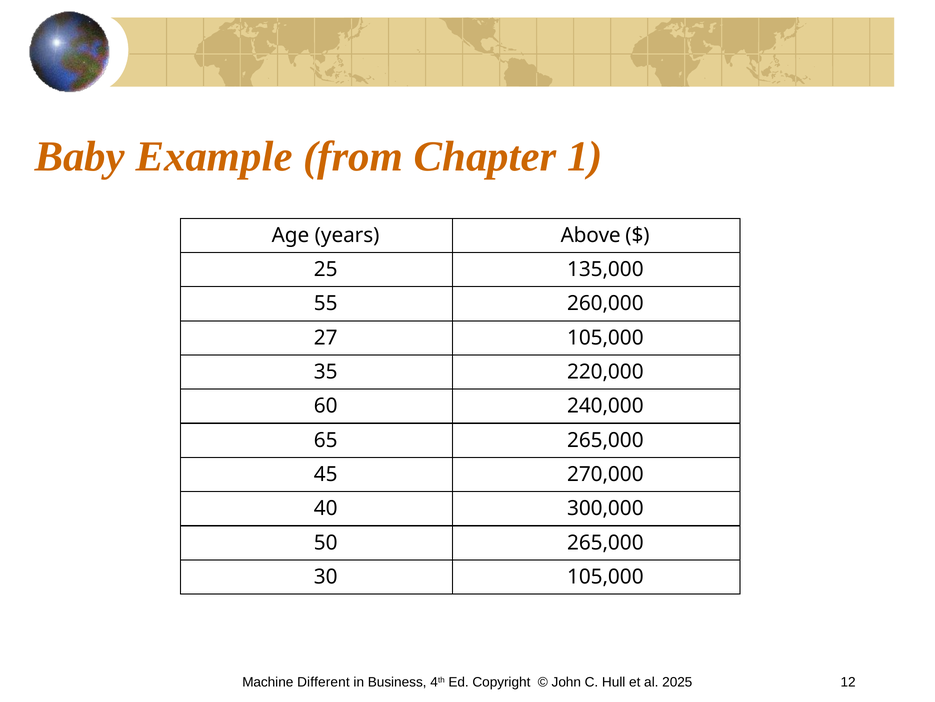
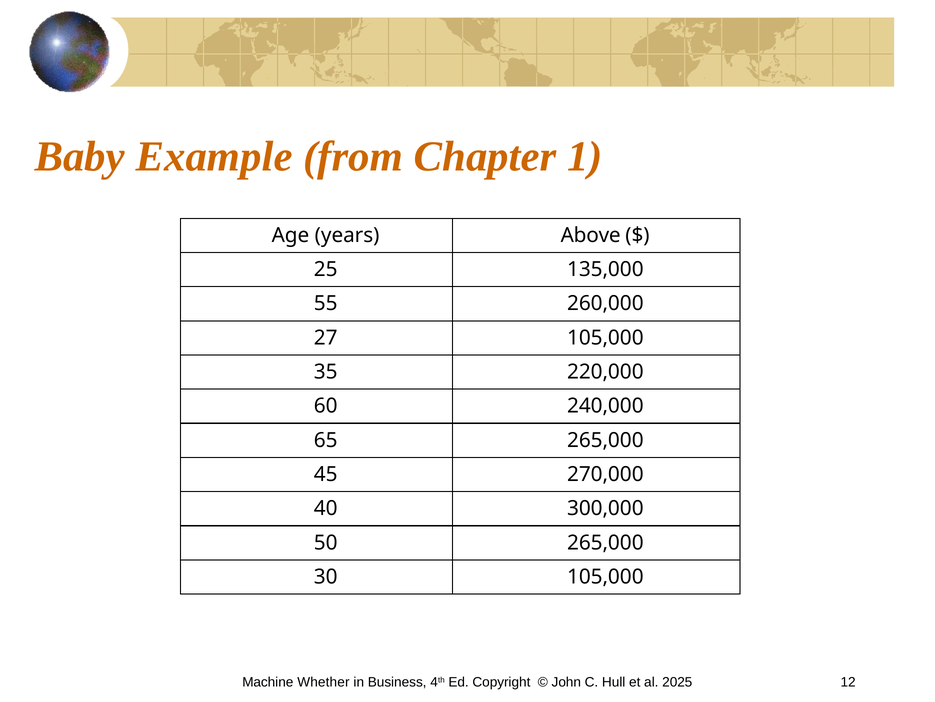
Different: Different -> Whether
